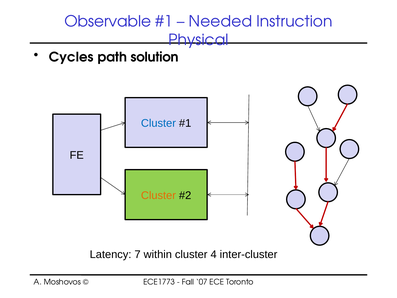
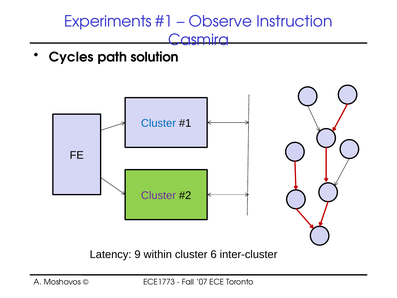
Observable: Observable -> Experiments
Needed: Needed -> Observe
Physical: Physical -> Casmira
Cluster at (158, 195) colour: orange -> purple
7: 7 -> 9
4: 4 -> 6
